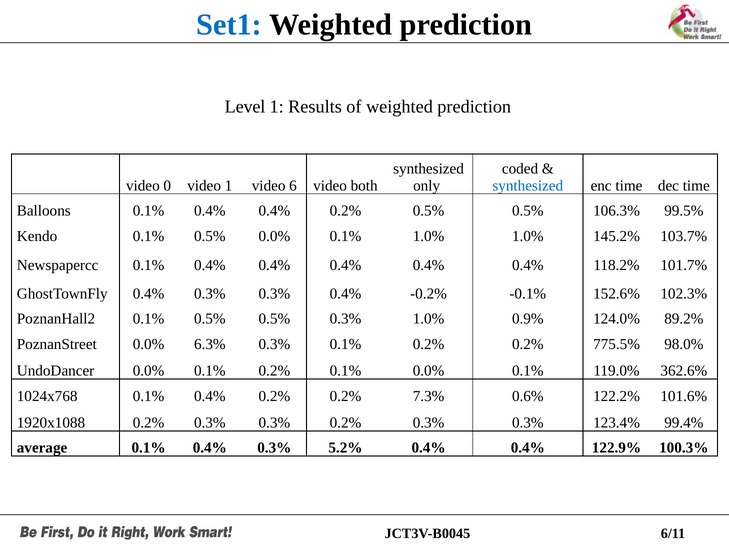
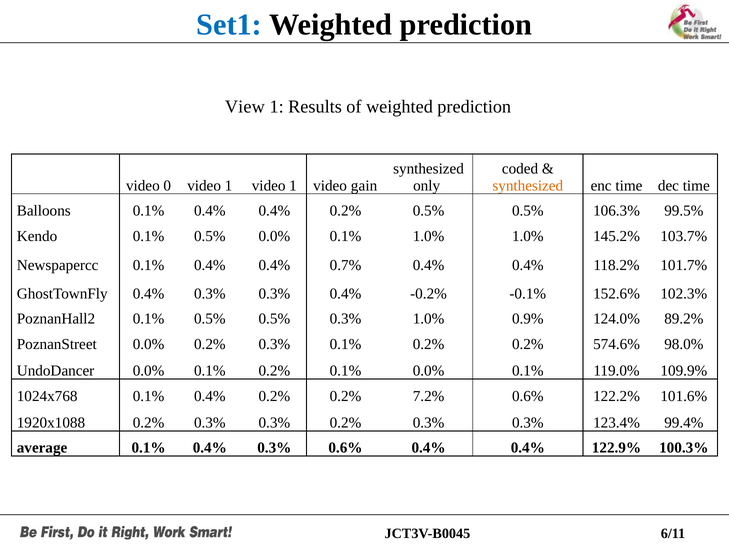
Level: Level -> View
1 video 6: 6 -> 1
both: both -> gain
synthesized at (528, 185) colour: blue -> orange
0.1% 0.4% 0.4% 0.4%: 0.4% -> 0.7%
0.0% 6.3%: 6.3% -> 0.2%
775.5%: 775.5% -> 574.6%
362.6%: 362.6% -> 109.9%
7.3%: 7.3% -> 7.2%
0.3% 5.2%: 5.2% -> 0.6%
